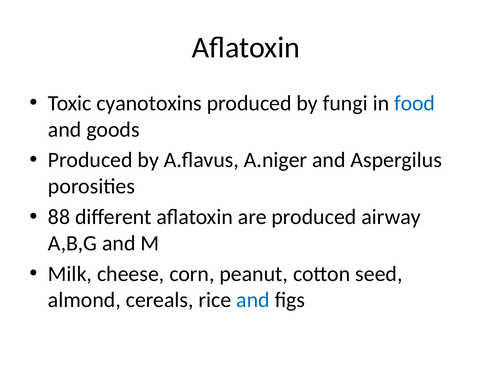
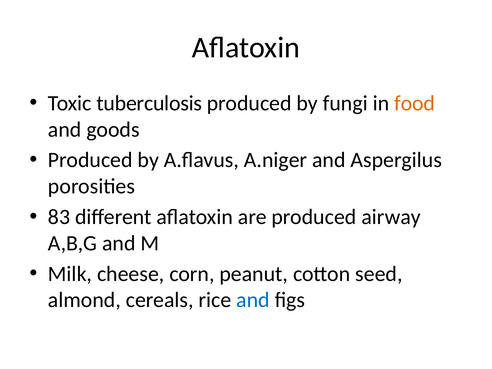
cyanotoxins: cyanotoxins -> tuberculosis
food colour: blue -> orange
88: 88 -> 83
